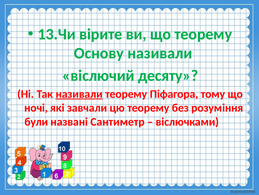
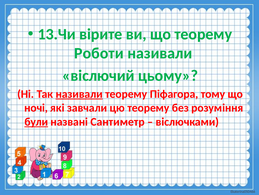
Основу: Основу -> Роботи
десяту: десяту -> цьому
були underline: none -> present
